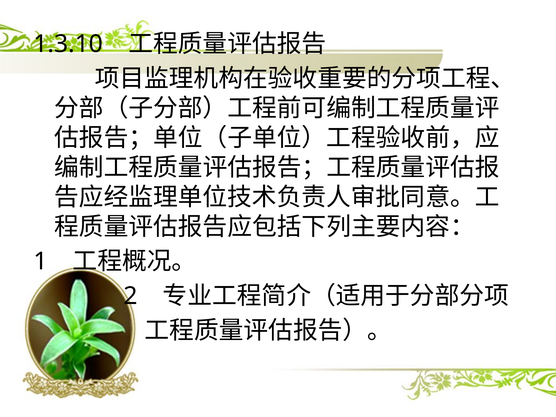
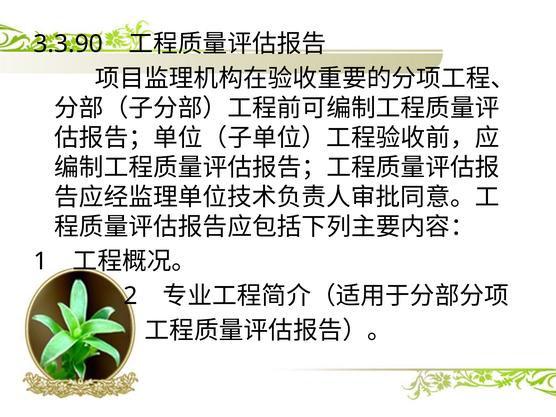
1.3.10: 1.3.10 -> 3.3.90
